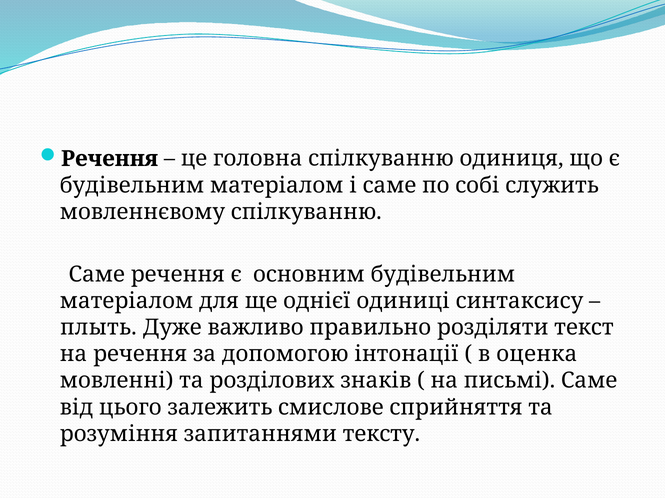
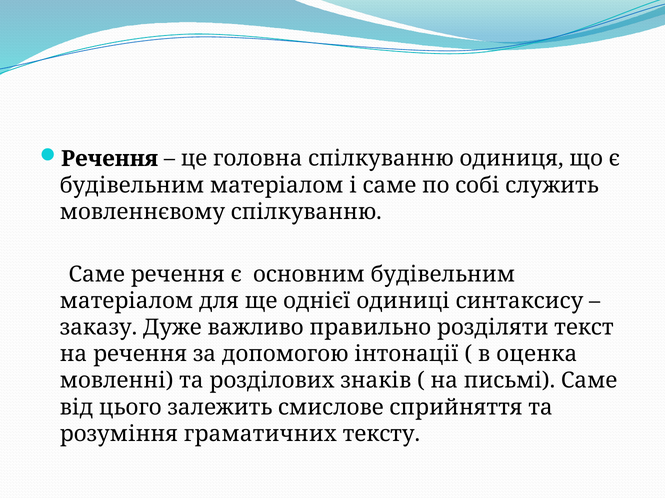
плыть: плыть -> заказу
запитаннями: запитаннями -> граматичних
